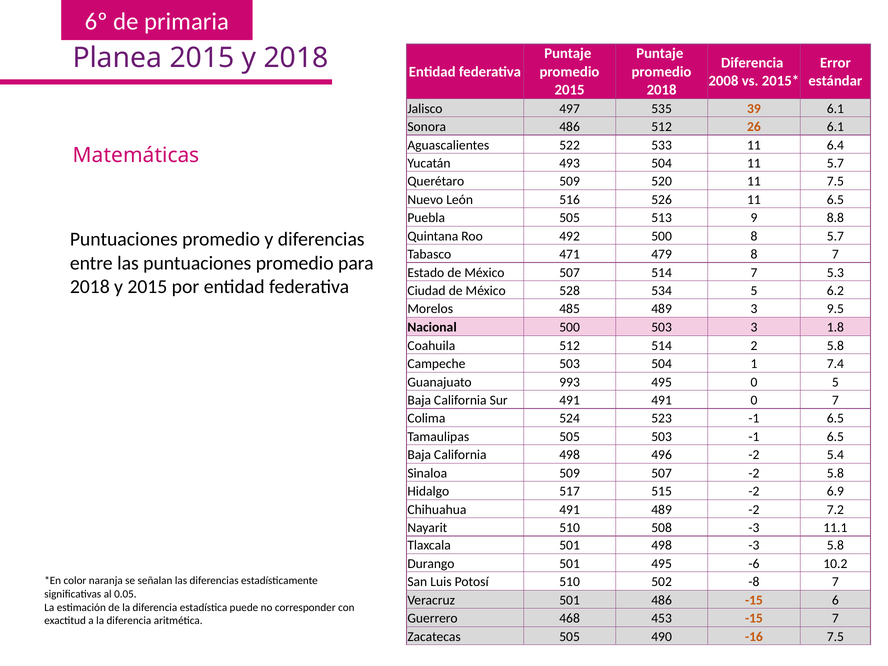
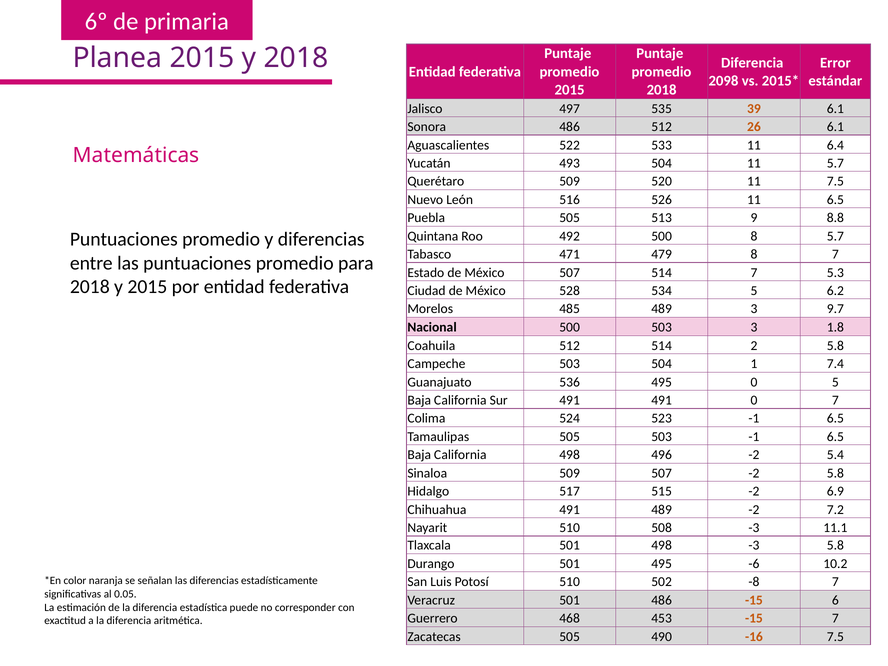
2008: 2008 -> 2098
9.5: 9.5 -> 9.7
993: 993 -> 536
